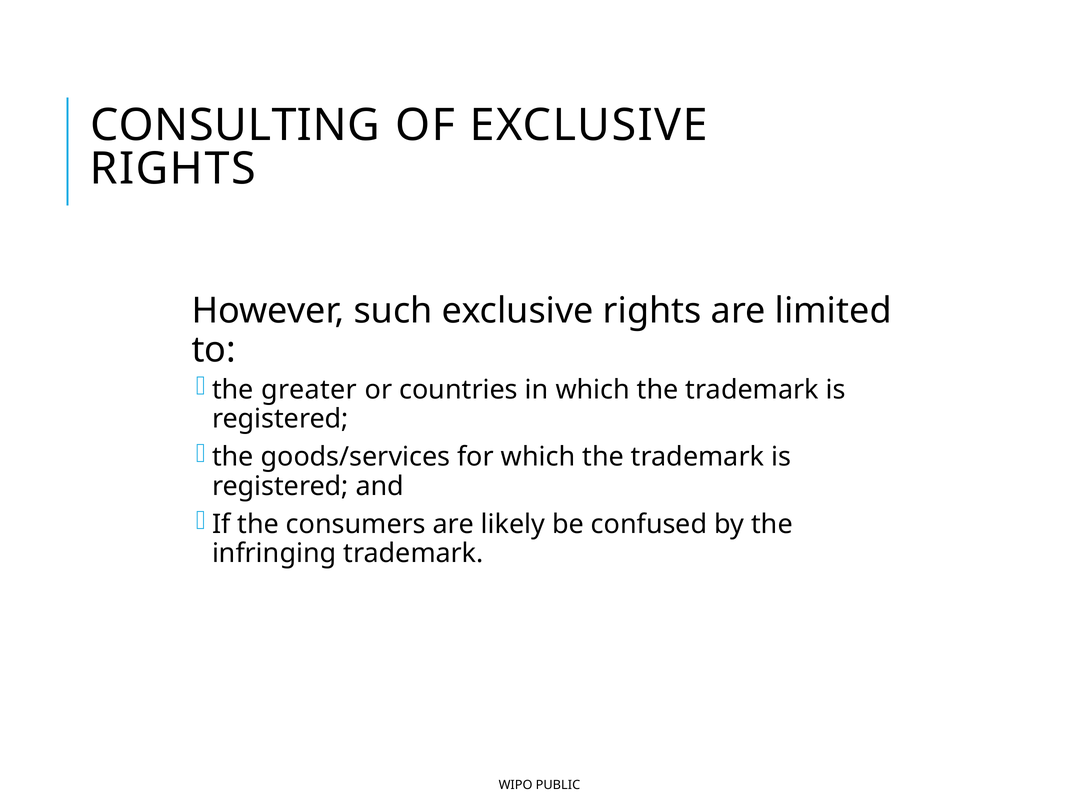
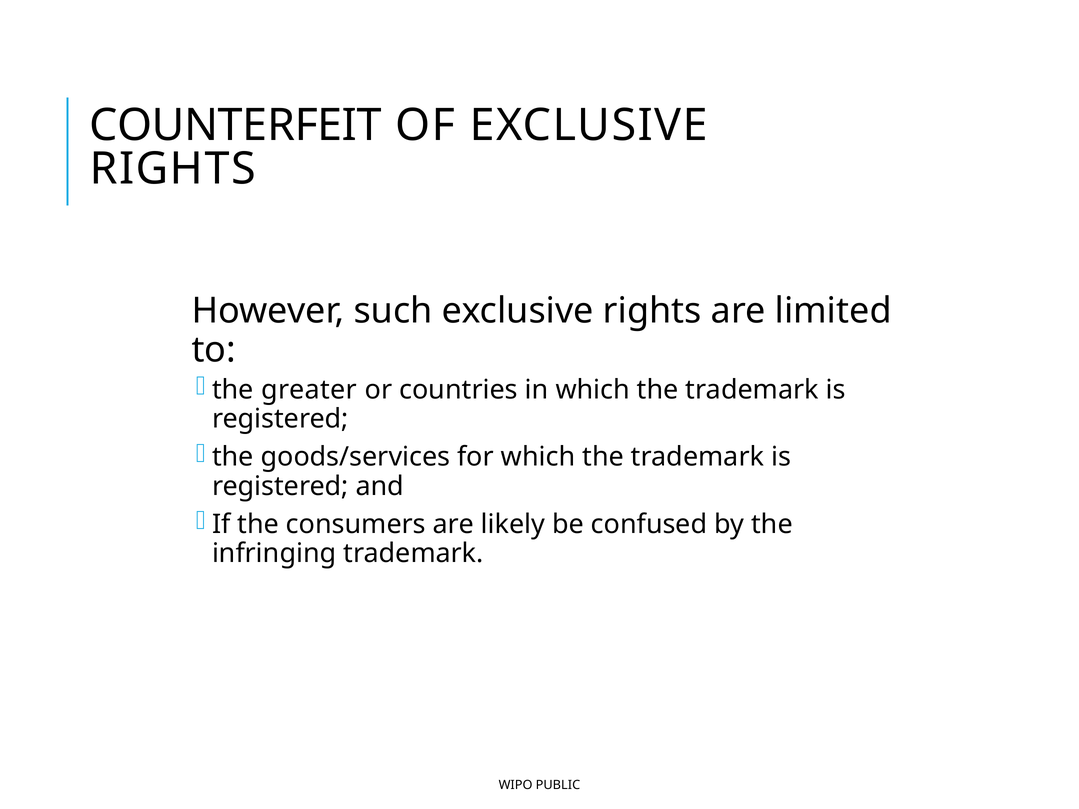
CONSULTING: CONSULTING -> COUNTERFEIT
